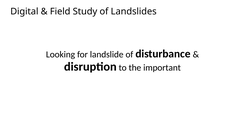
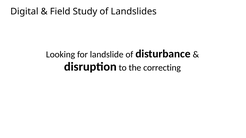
important: important -> correcting
